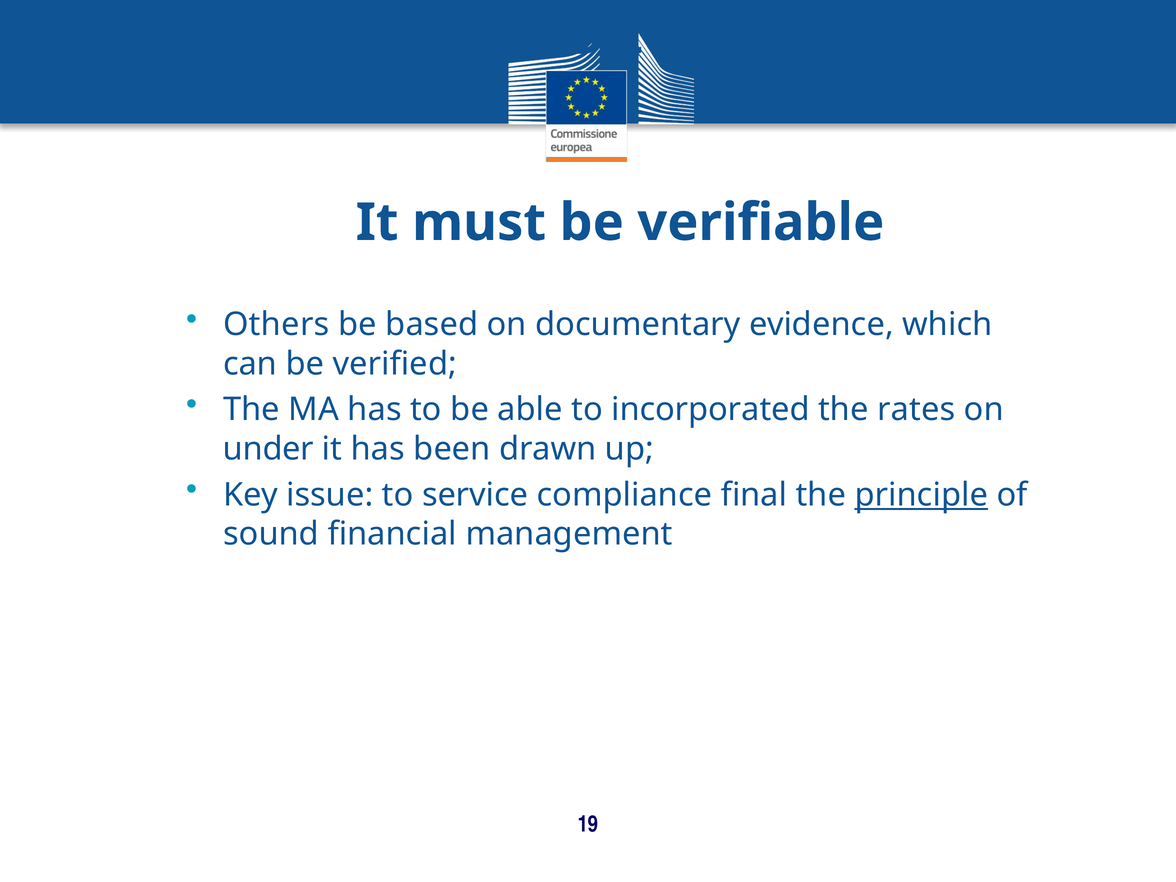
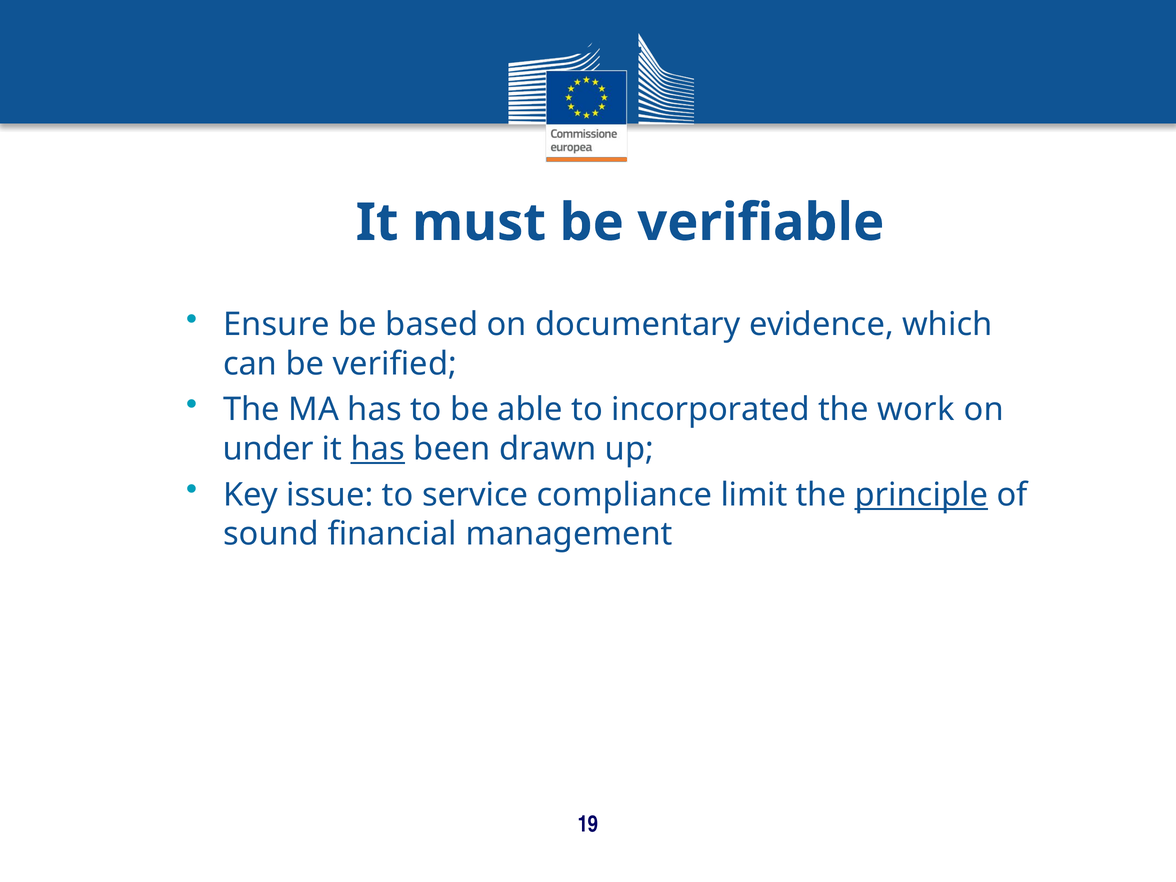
Others: Others -> Ensure
rates: rates -> work
has at (378, 449) underline: none -> present
final: final -> limit
